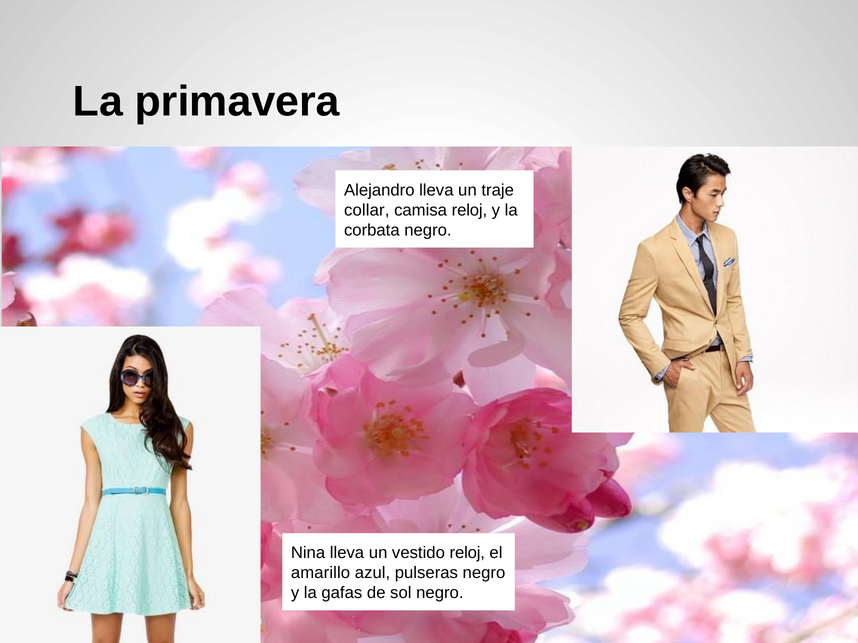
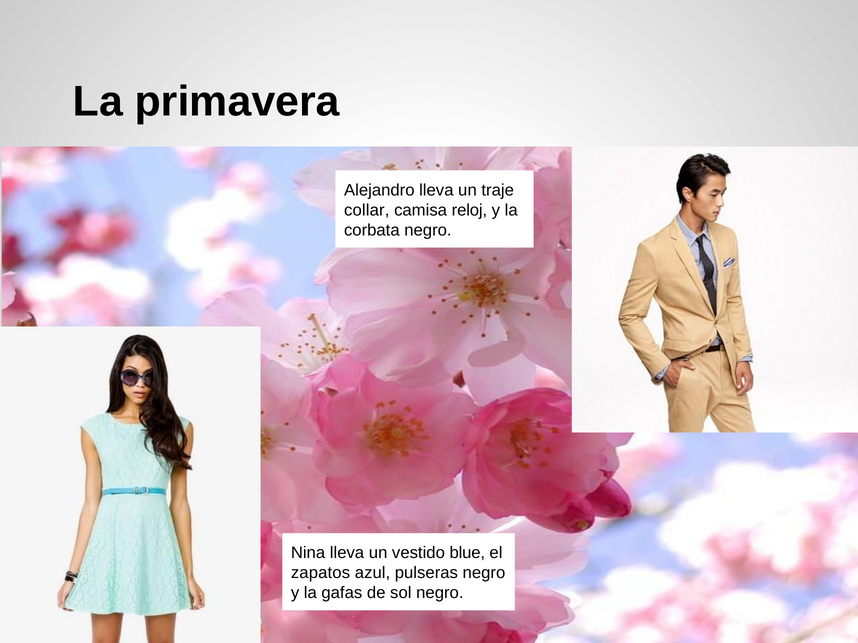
vestido reloj: reloj -> blue
amarillo: amarillo -> zapatos
